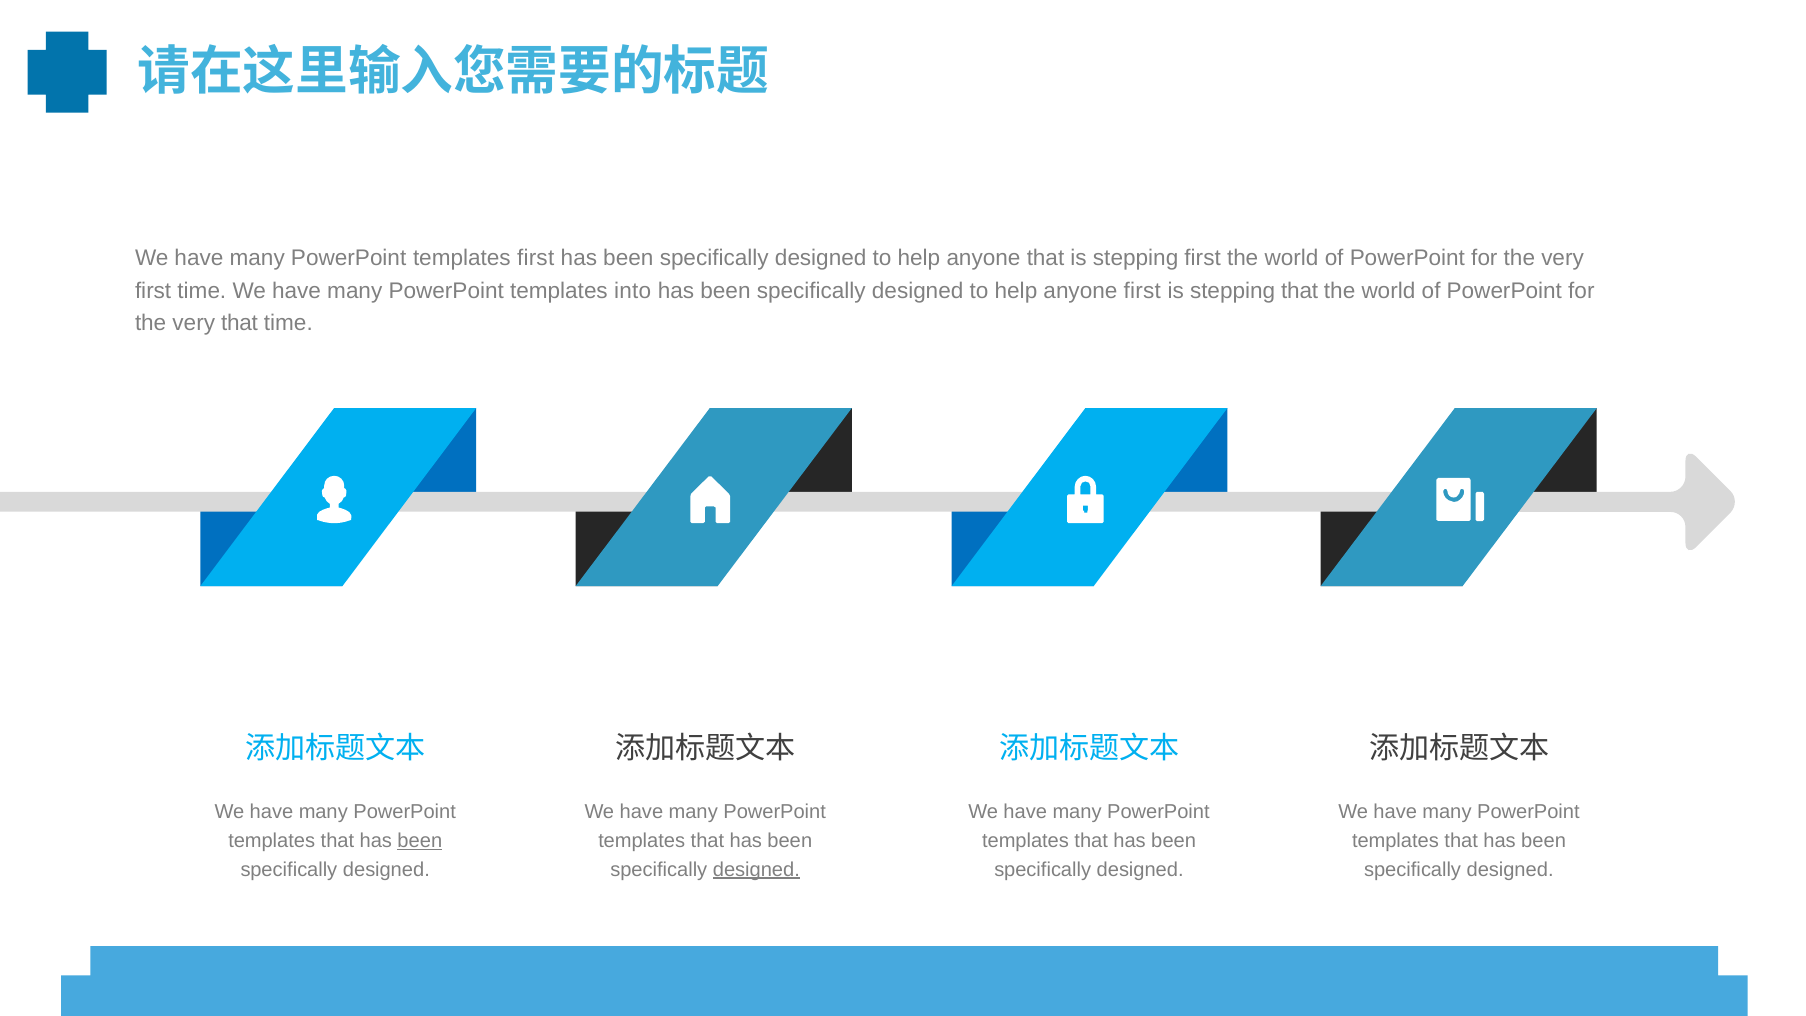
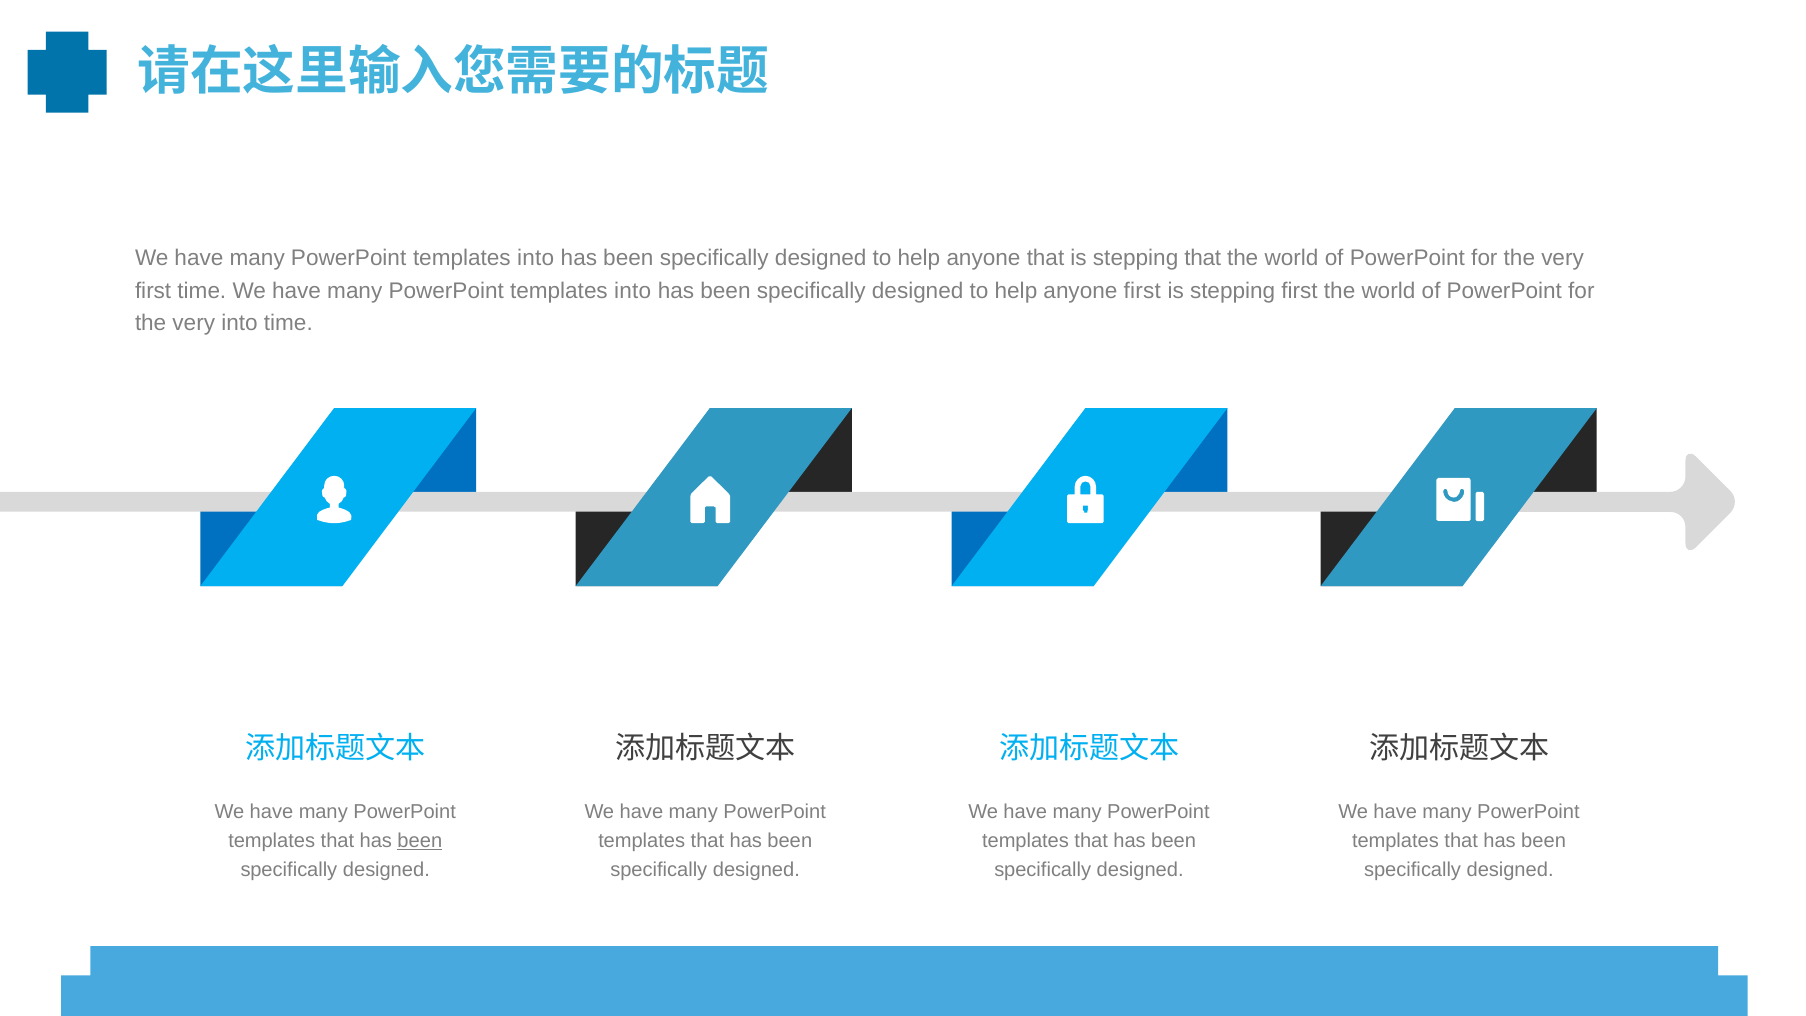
first at (536, 258): first -> into
stepping first: first -> that
stepping that: that -> first
very that: that -> into
designed at (756, 869) underline: present -> none
